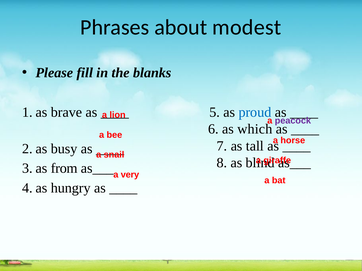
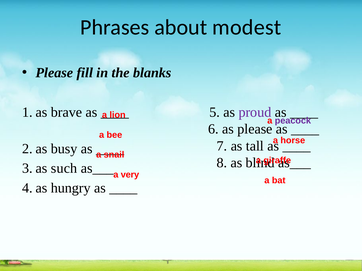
proud colour: blue -> purple
as which: which -> please
from: from -> such
